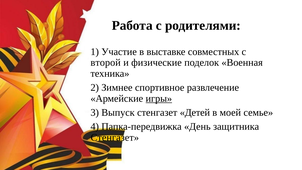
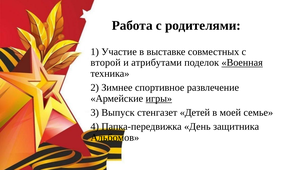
физические: физические -> атрибутами
Военная underline: none -> present
Стенгазет at (115, 137): Стенгазет -> Альбомов
